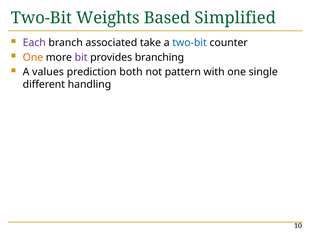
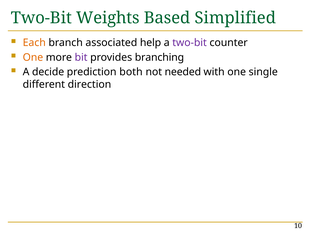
Each colour: purple -> orange
take: take -> help
two-bit at (190, 43) colour: blue -> purple
values: values -> decide
pattern: pattern -> needed
handling: handling -> direction
